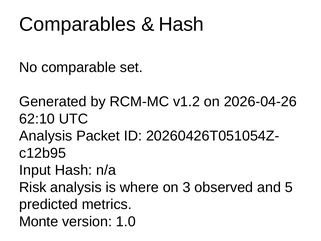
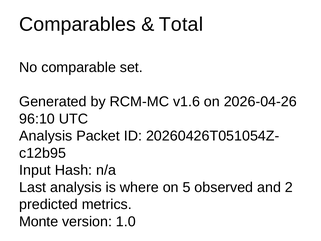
Hash at (181, 24): Hash -> Total
v1.2: v1.2 -> v1.6
62:10: 62:10 -> 96:10
Risk: Risk -> Last
3: 3 -> 5
5: 5 -> 2
